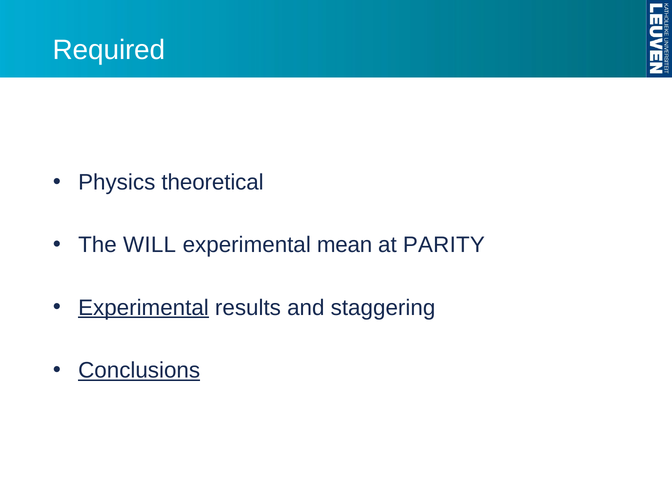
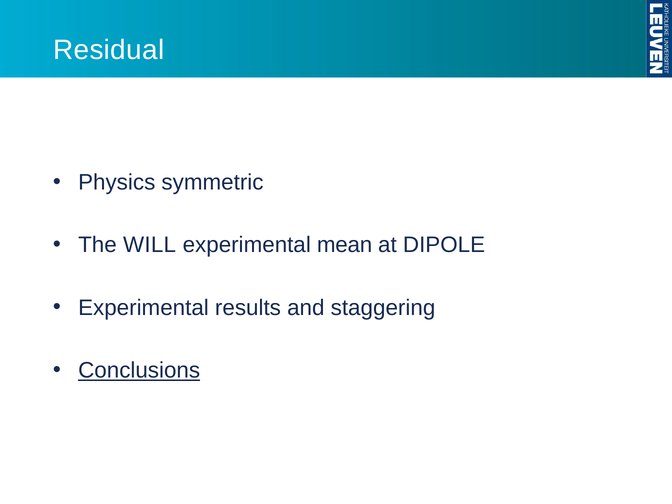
Required: Required -> Residual
theoretical: theoretical -> symmetric
PARITY: PARITY -> DIPOLE
Experimental at (143, 308) underline: present -> none
